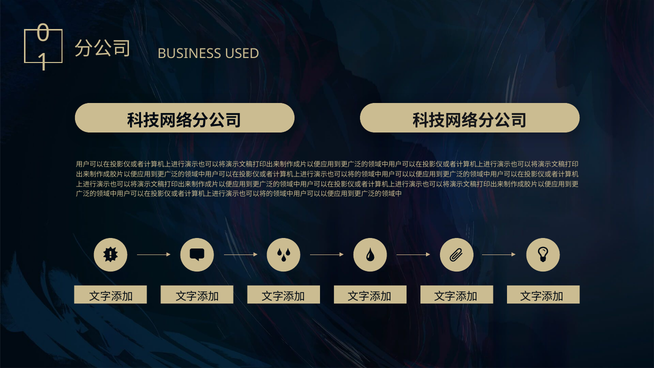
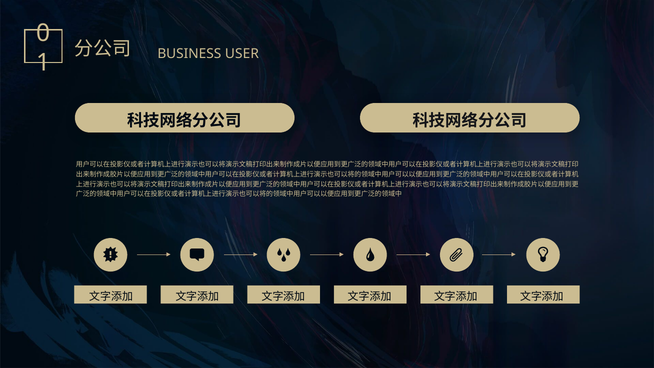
USED: USED -> USER
